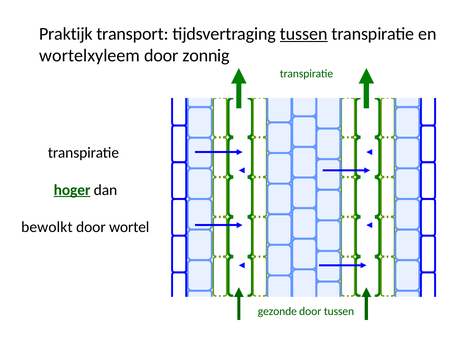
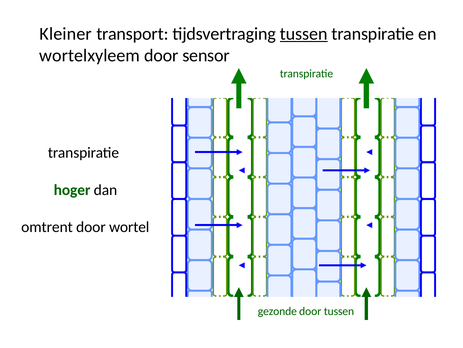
Praktijk: Praktijk -> Kleiner
zonnig: zonnig -> sensor
hoger underline: present -> none
bewolkt: bewolkt -> omtrent
